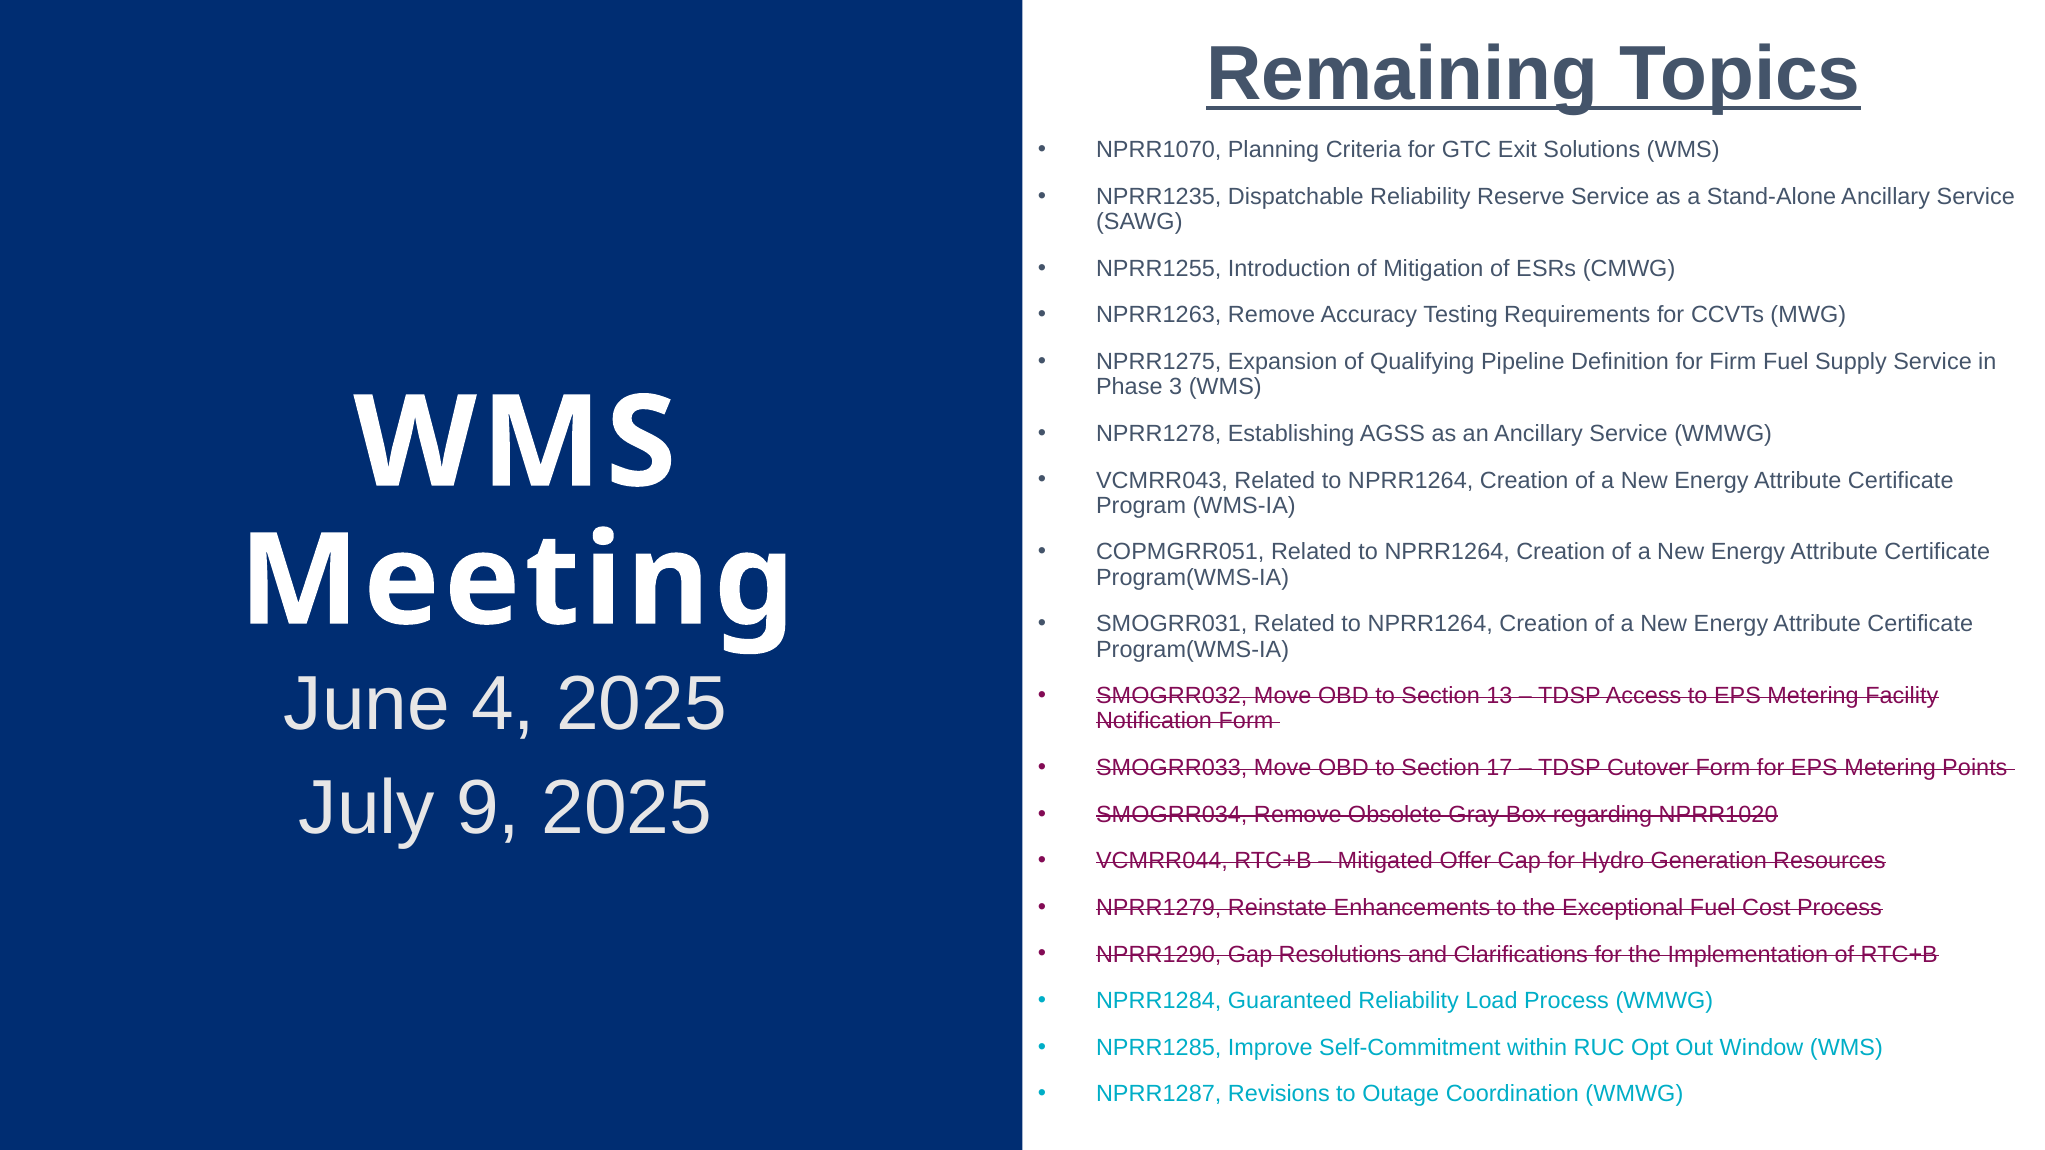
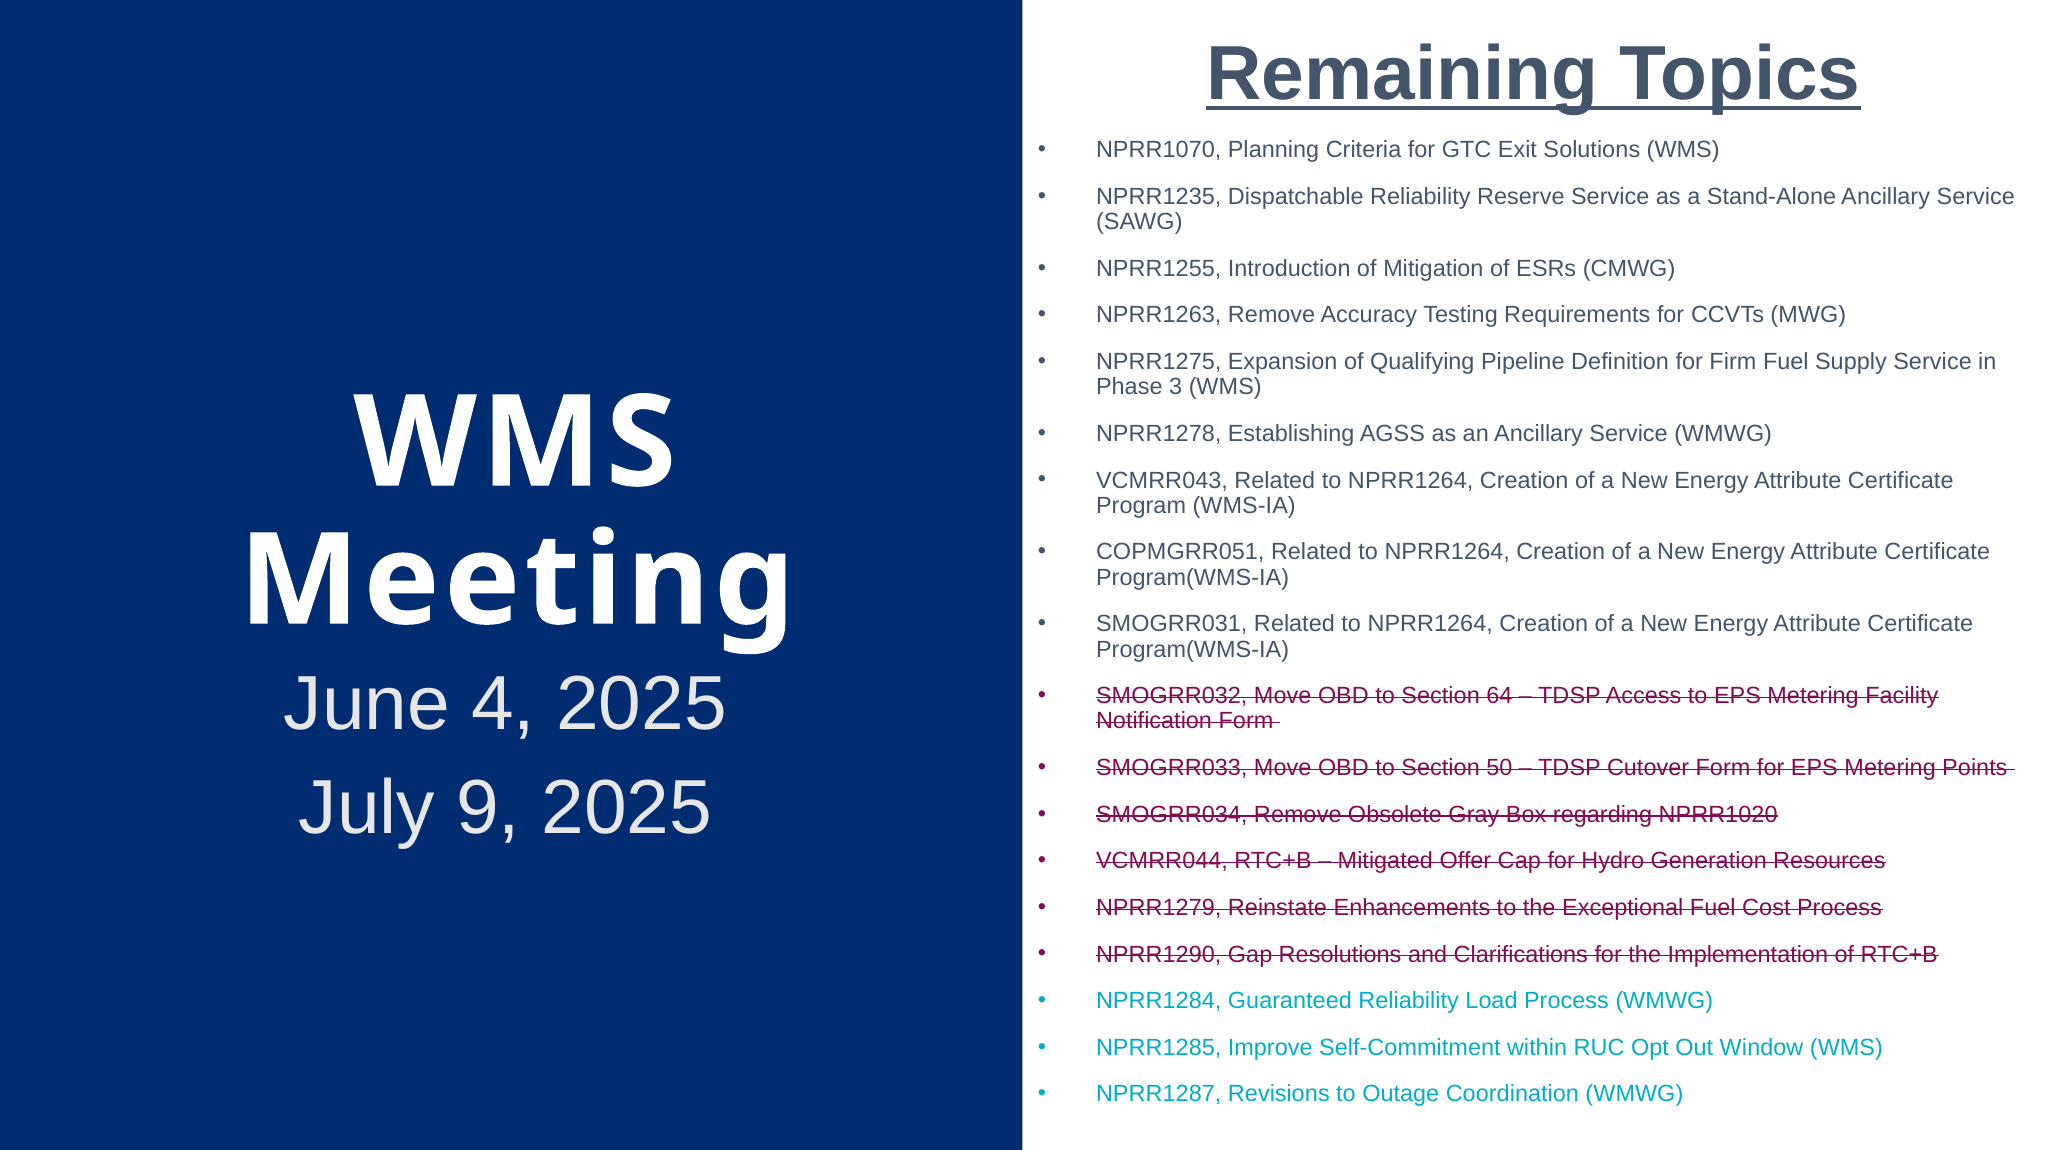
13: 13 -> 64
17: 17 -> 50
